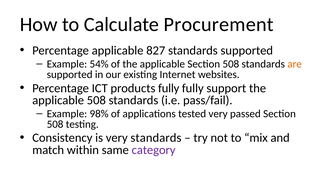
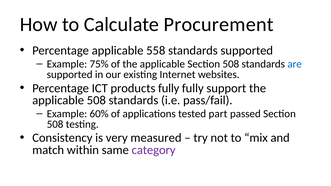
827: 827 -> 558
54%: 54% -> 75%
are colour: orange -> blue
98%: 98% -> 60%
tested very: very -> part
very standards: standards -> measured
